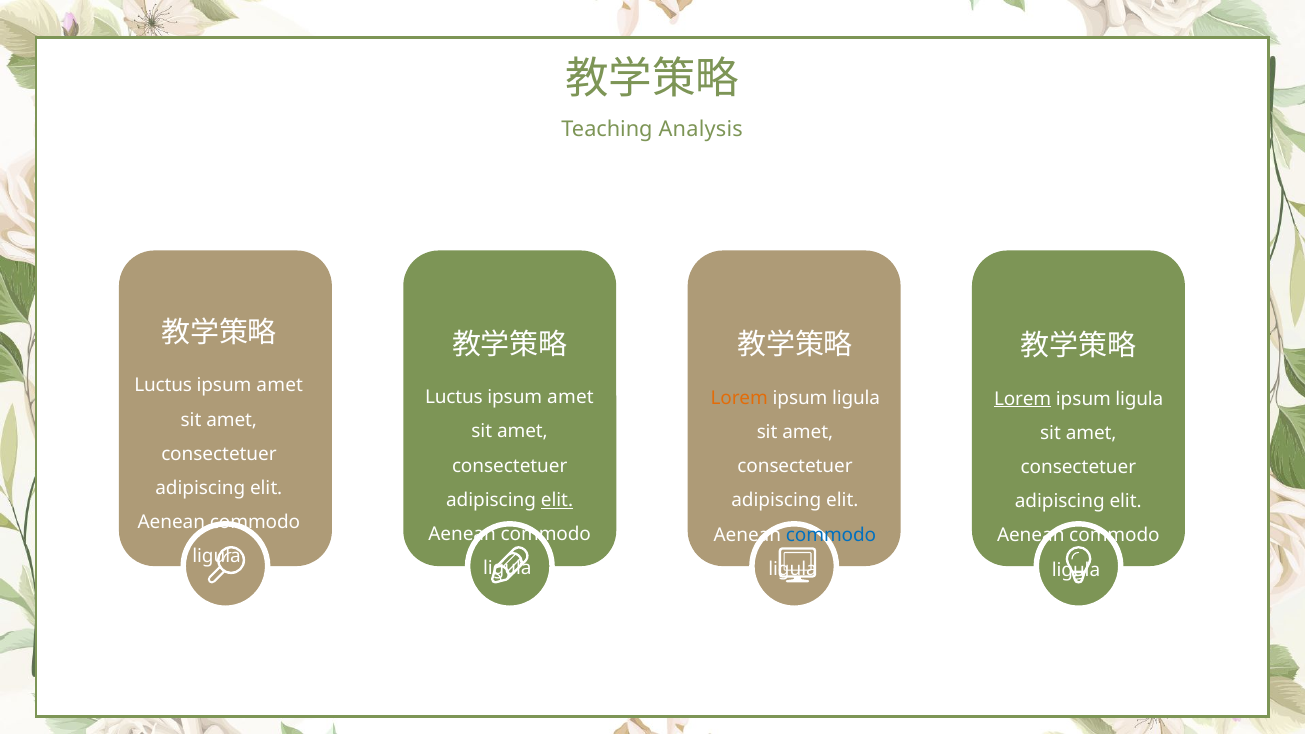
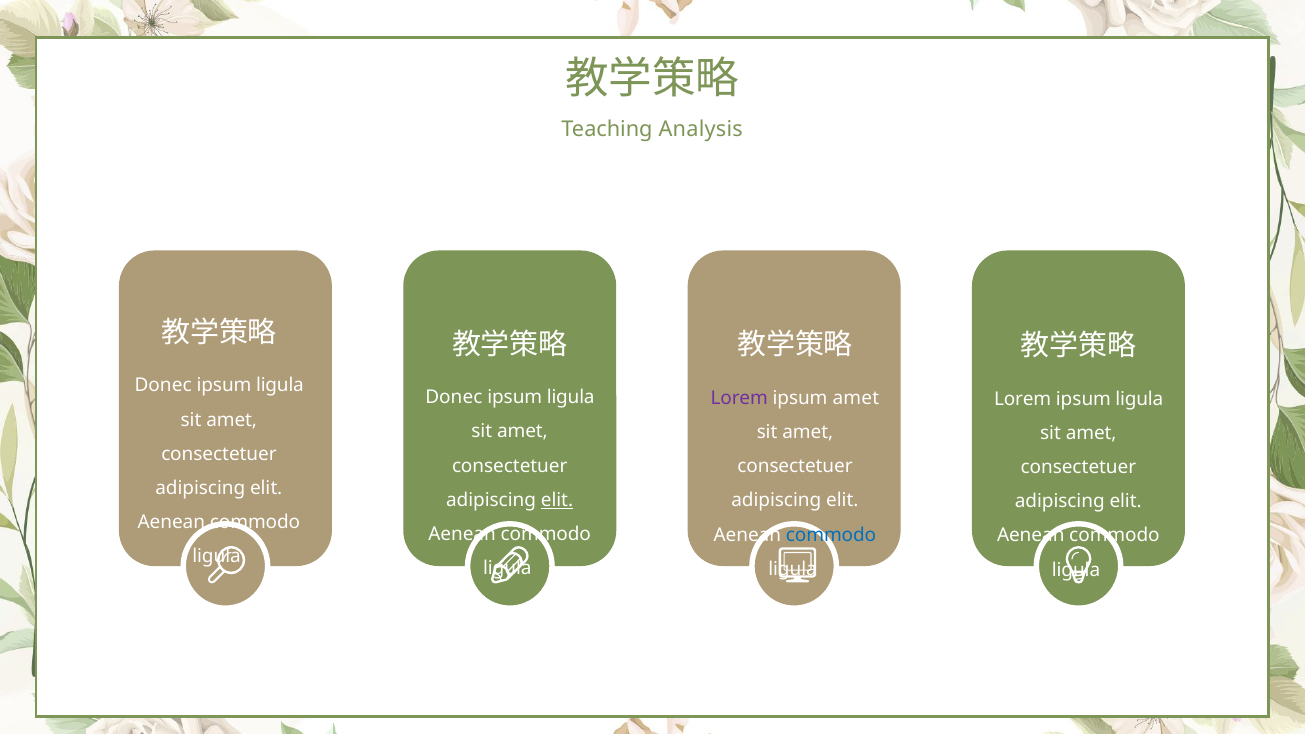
Luctus at (163, 386): Luctus -> Donec
amet at (280, 386): amet -> ligula
Luctus at (454, 398): Luctus -> Donec
amet at (571, 398): amet -> ligula
Lorem at (739, 398) colour: orange -> purple
ligula at (856, 398): ligula -> amet
Lorem at (1023, 399) underline: present -> none
